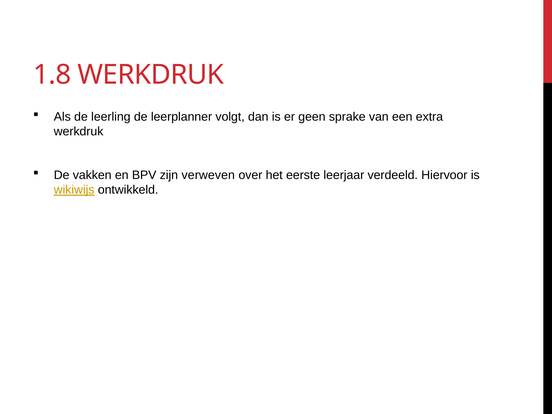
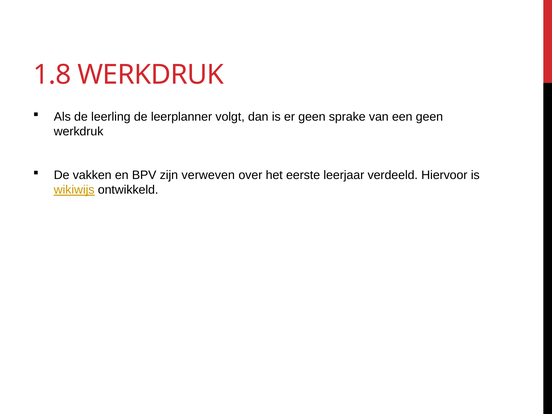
een extra: extra -> geen
